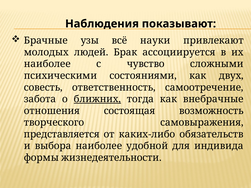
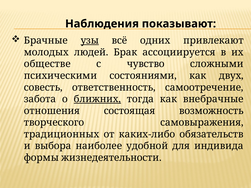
узы underline: none -> present
науки: науки -> одних
наиболее at (47, 64): наиболее -> обществе
представляется: представляется -> традиционных
